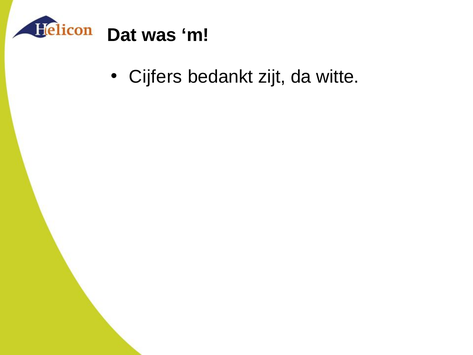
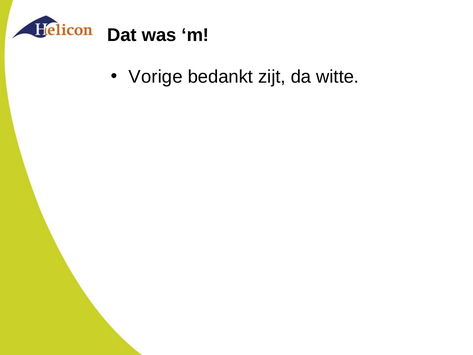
Cijfers: Cijfers -> Vorige
